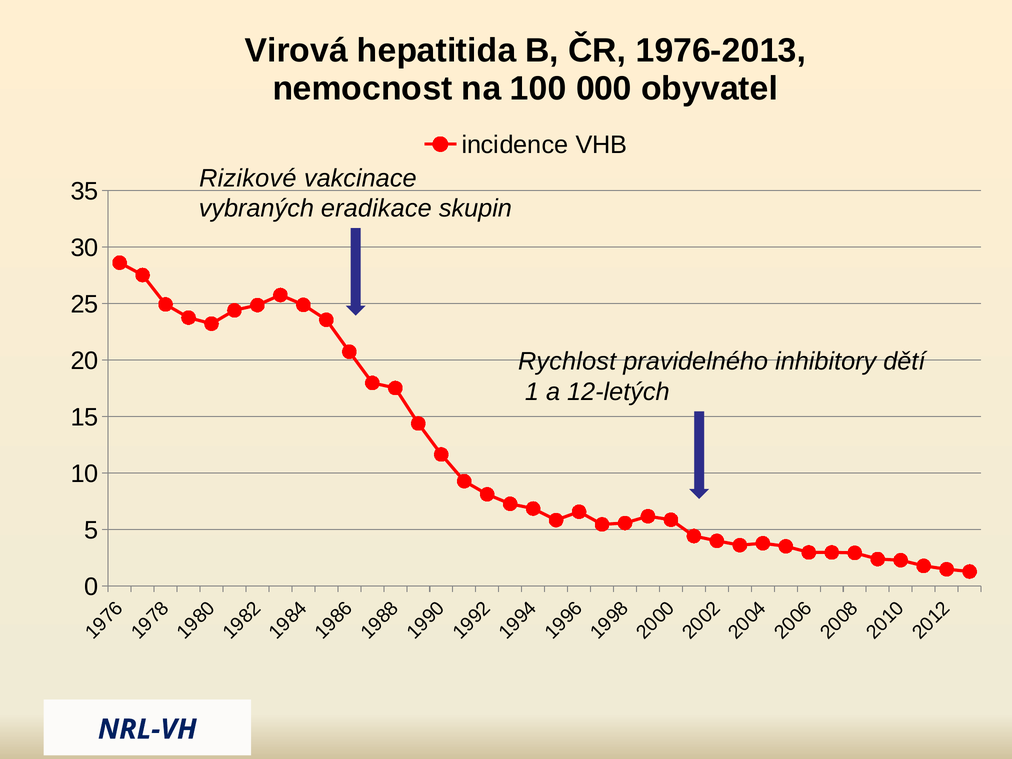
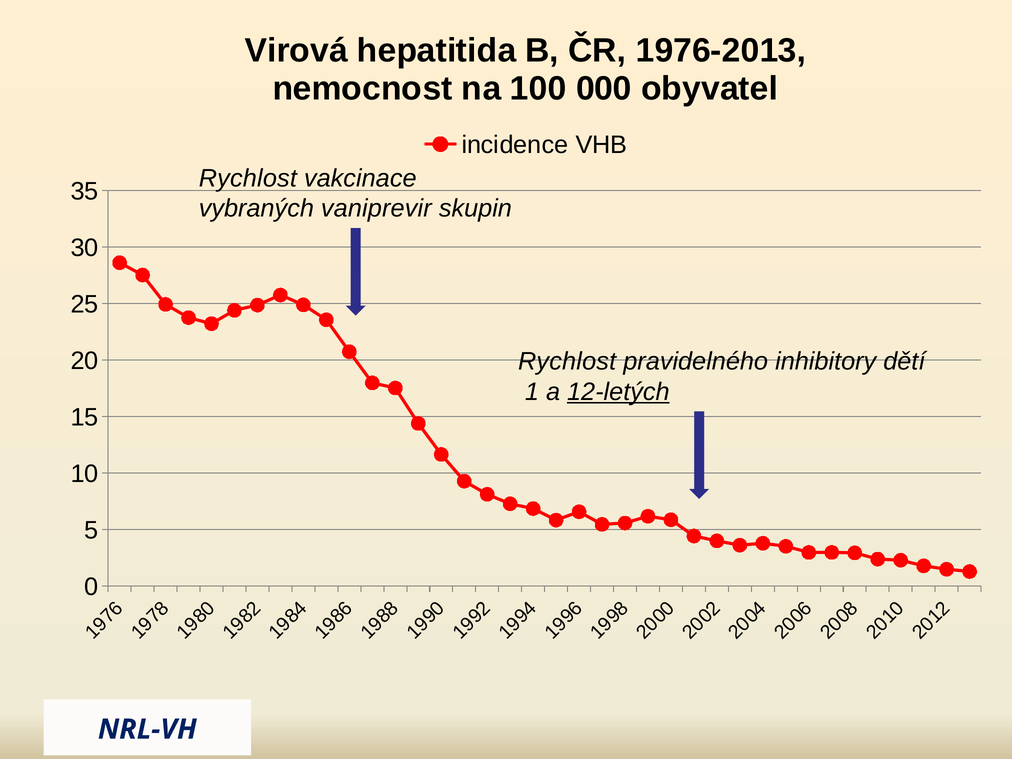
Rizikové at (248, 178): Rizikové -> Rychlost
eradikace: eradikace -> vaniprevir
12-letých underline: none -> present
